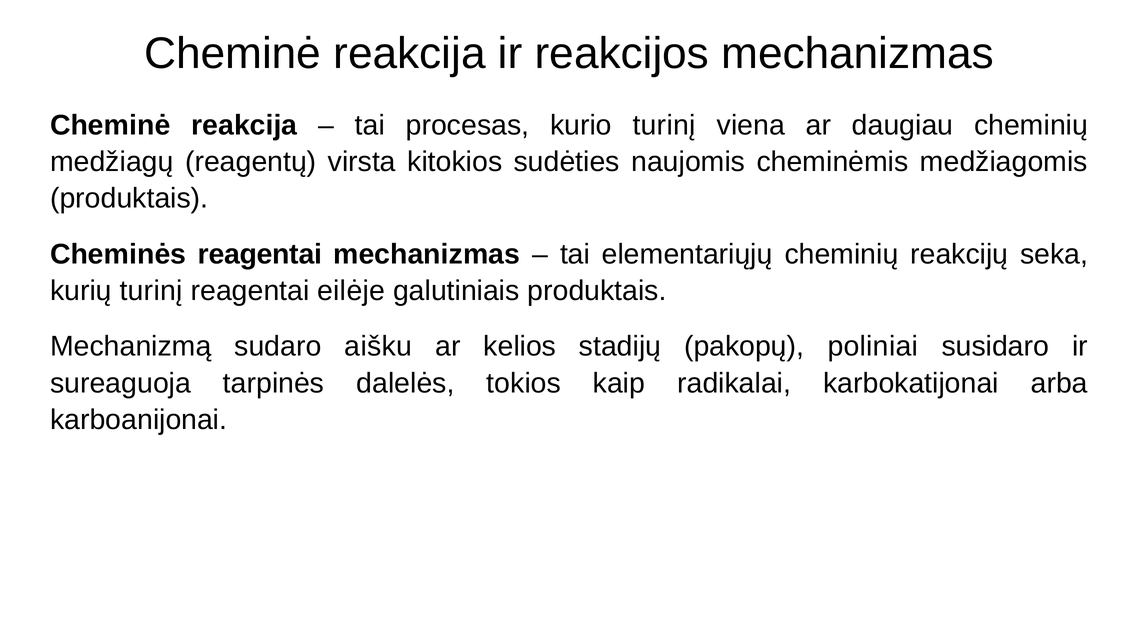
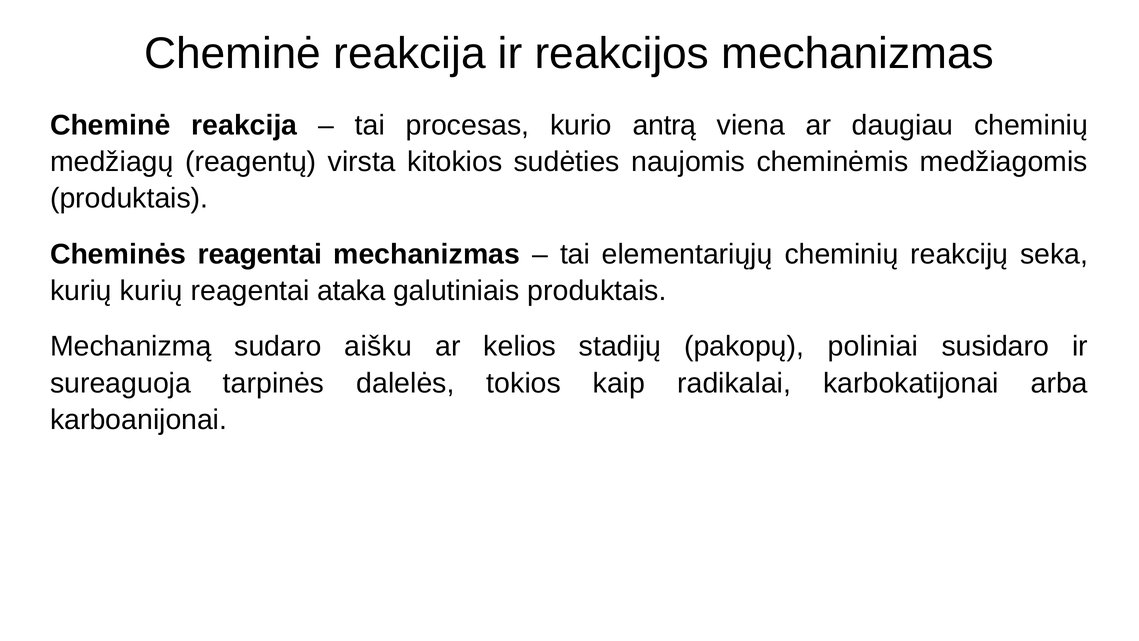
kurio turinį: turinį -> antrą
kurių turinį: turinį -> kurių
eilėje: eilėje -> ataka
